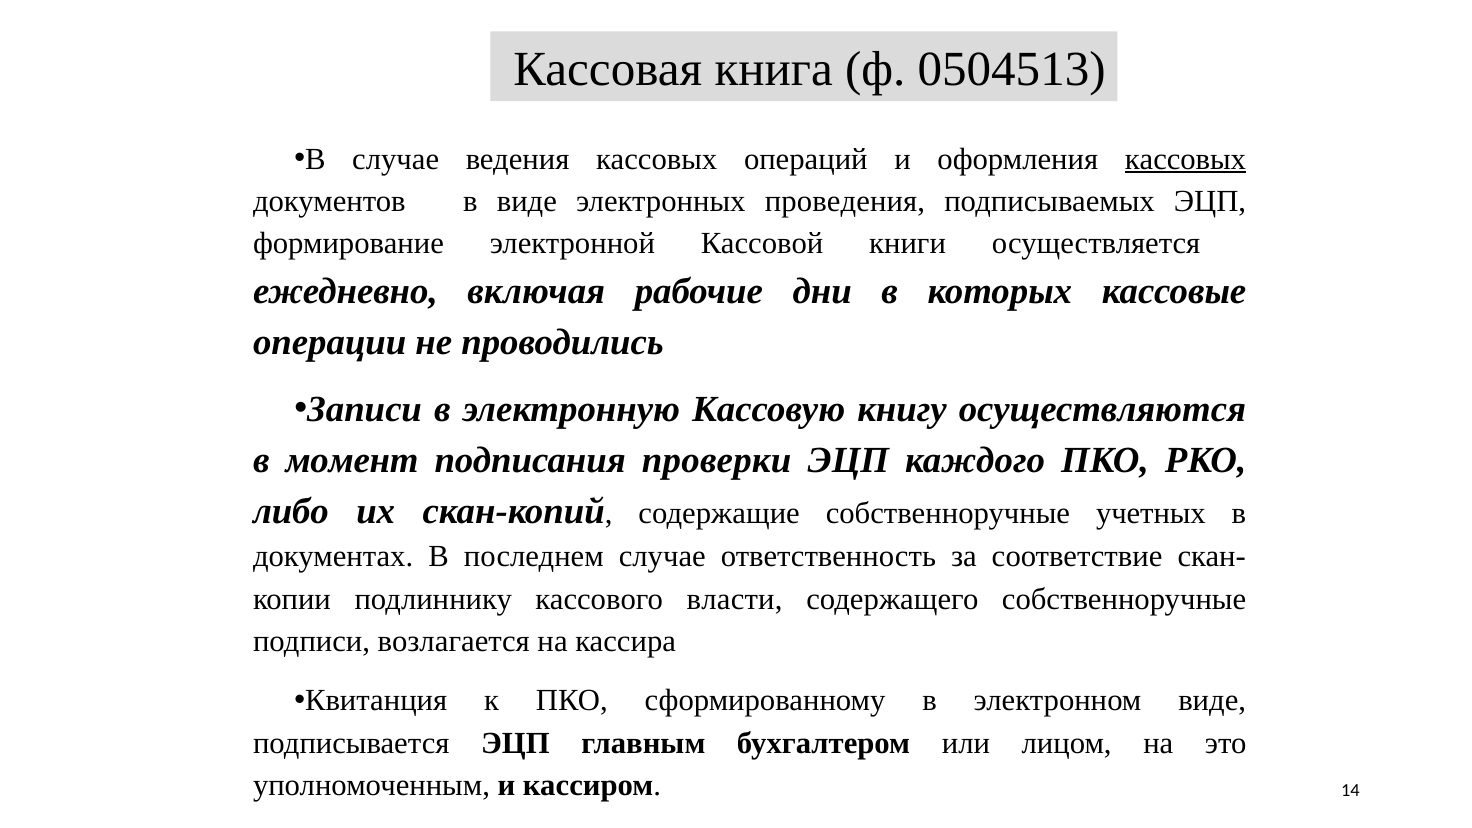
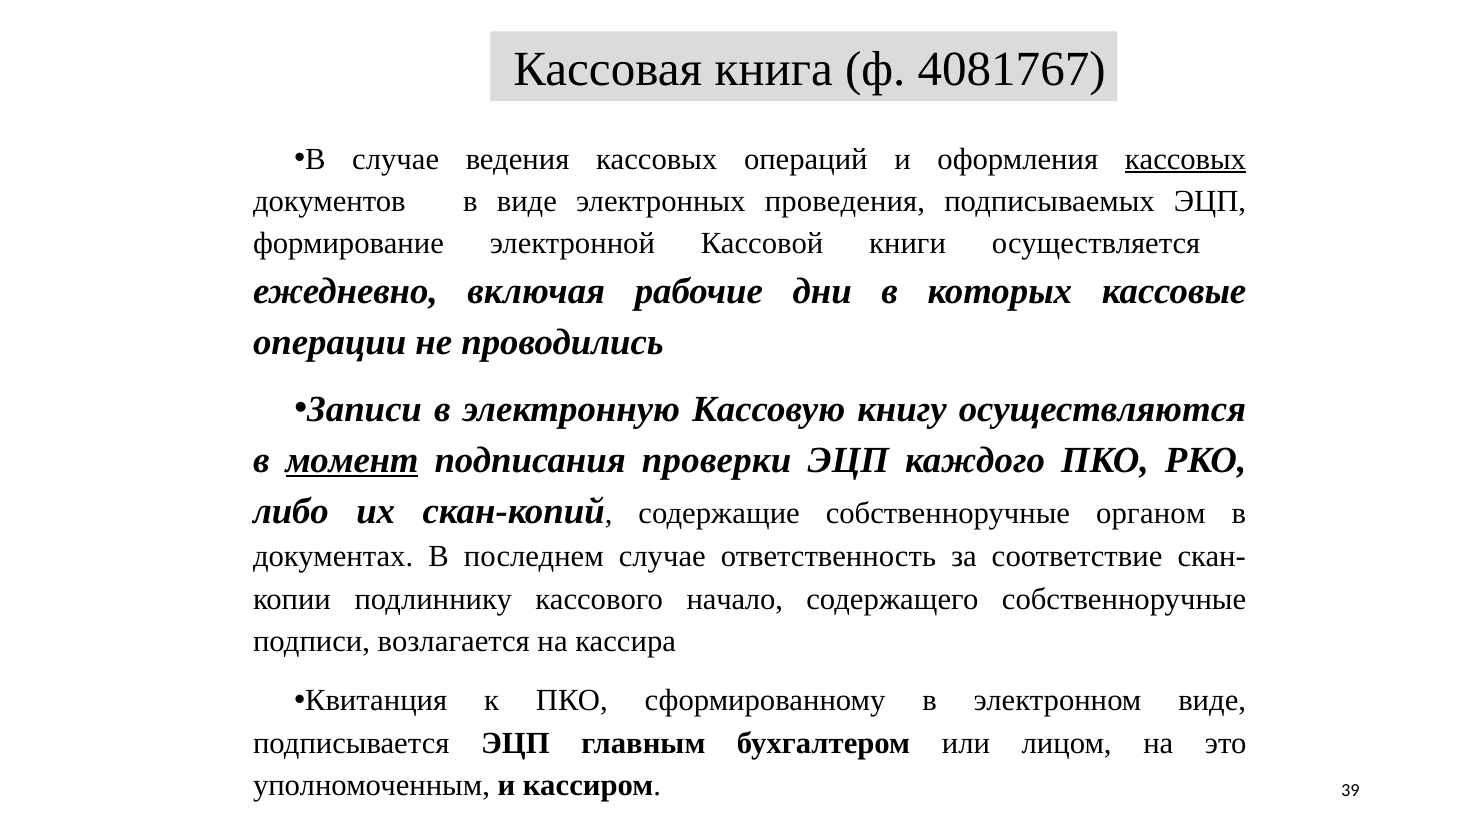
0504513: 0504513 -> 4081767
момент underline: none -> present
учетных: учетных -> органом
власти: власти -> начало
14: 14 -> 39
